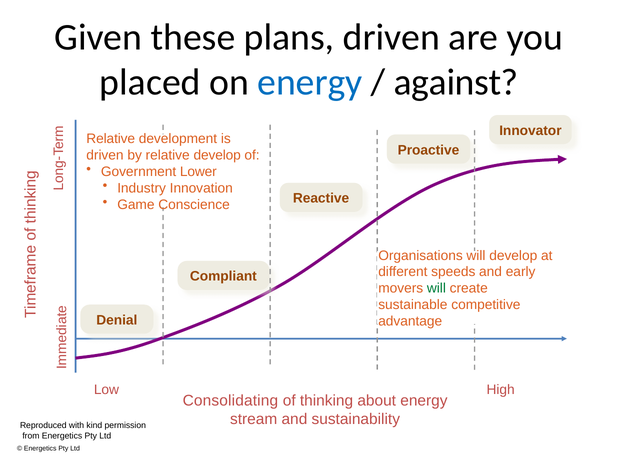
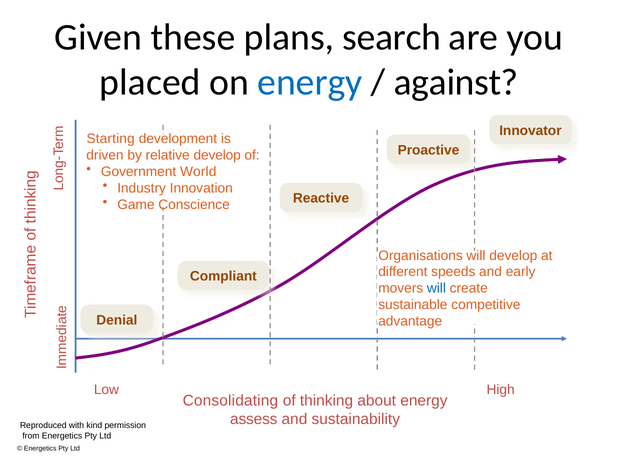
plans driven: driven -> search
Relative at (111, 139): Relative -> Starting
Lower: Lower -> World
will at (436, 289) colour: green -> blue
stream: stream -> assess
